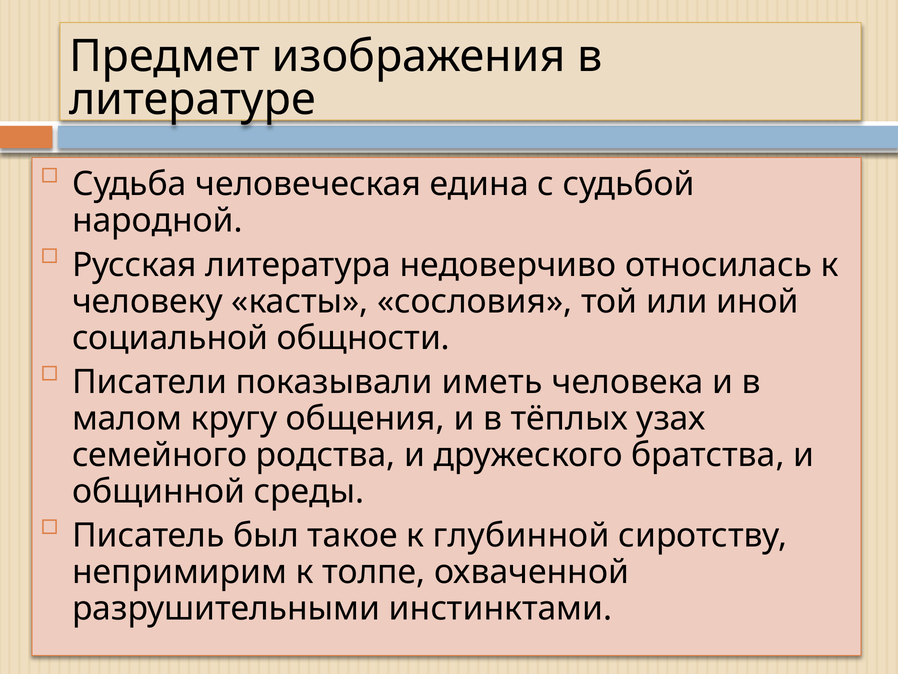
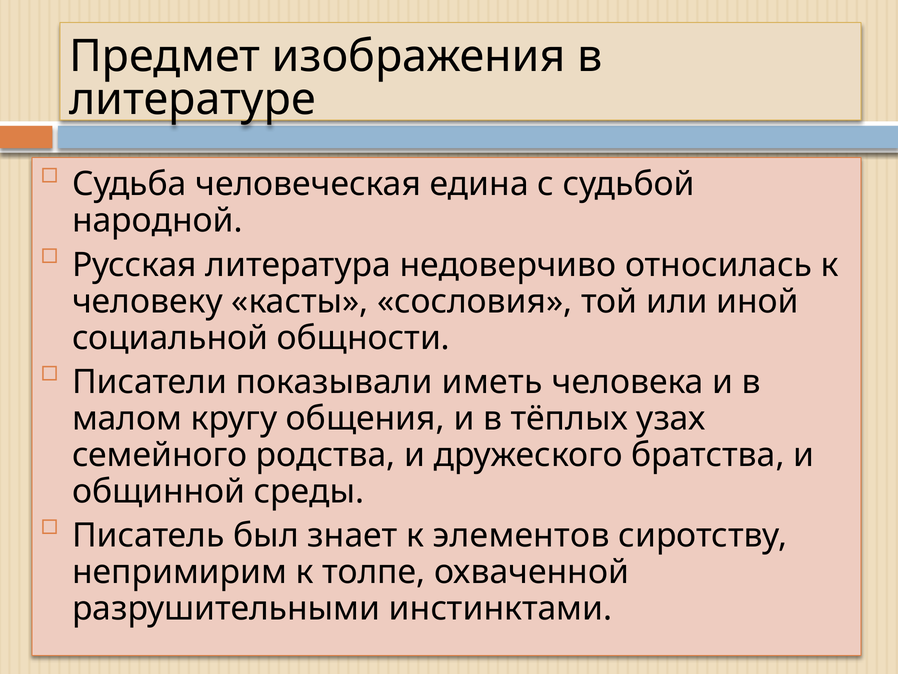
такое: такое -> знает
глубинной: глубинной -> элементов
